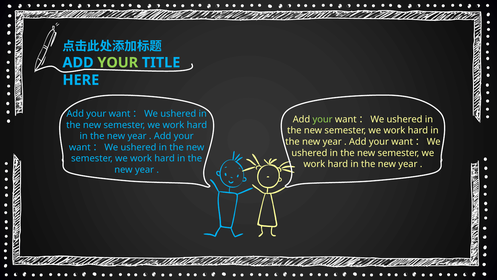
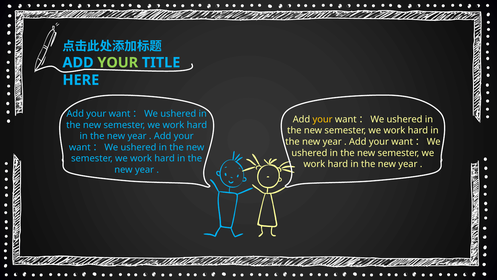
your at (323, 119) colour: light green -> yellow
